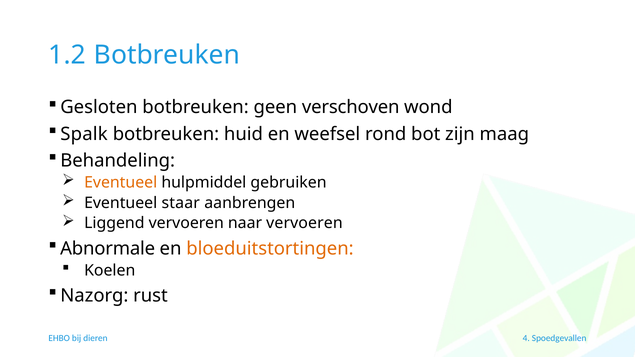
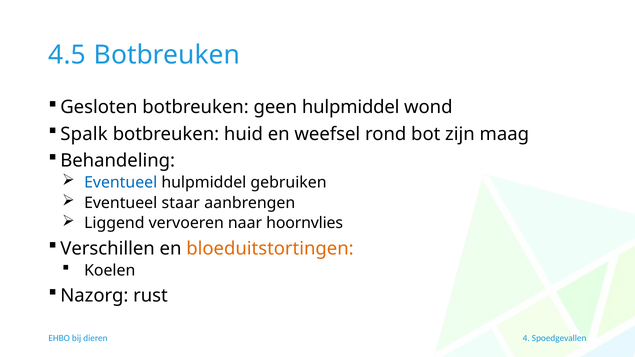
1.2: 1.2 -> 4.5
geen verschoven: verschoven -> hulpmiddel
Eventueel at (121, 183) colour: orange -> blue
naar vervoeren: vervoeren -> hoornvlies
Abnormale: Abnormale -> Verschillen
